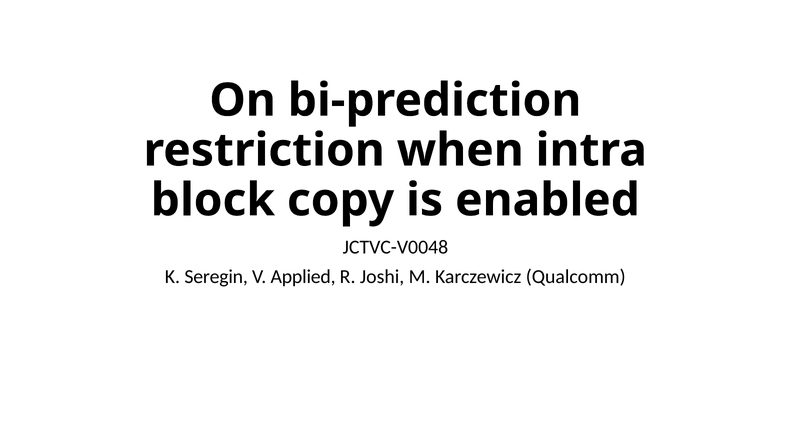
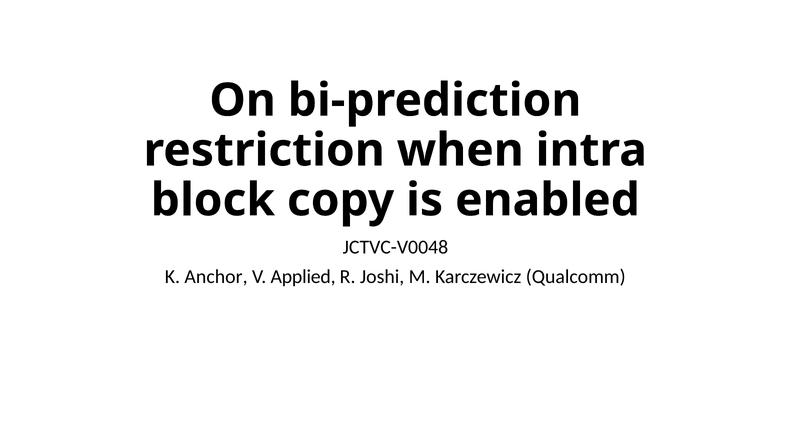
Seregin: Seregin -> Anchor
